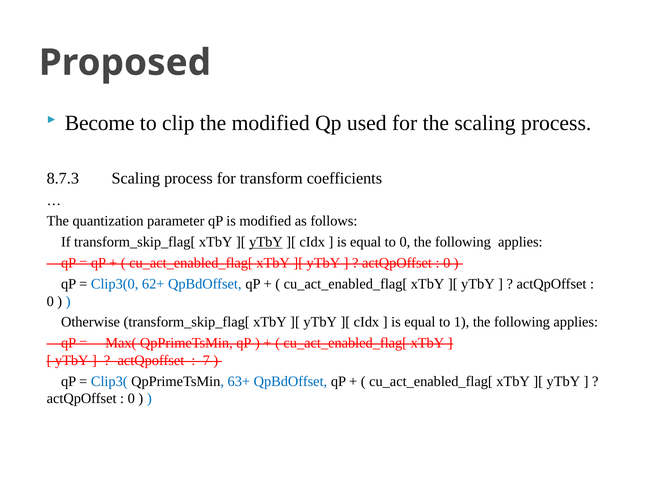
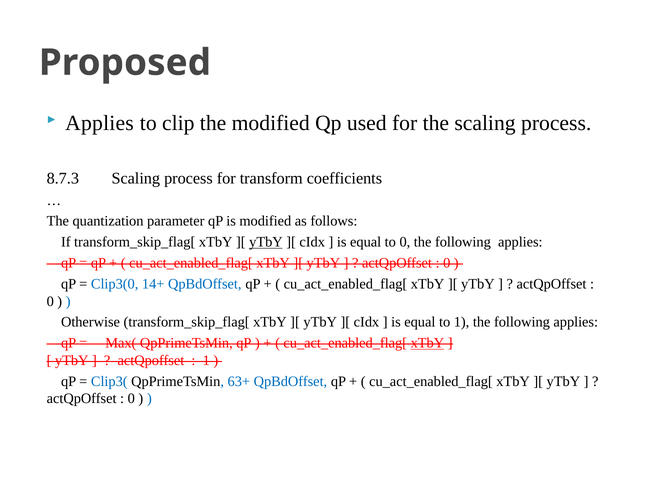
Become at (100, 123): Become -> Applies
62+: 62+ -> 14+
xTbY at (427, 343) underline: none -> present
7 at (206, 360): 7 -> 1
